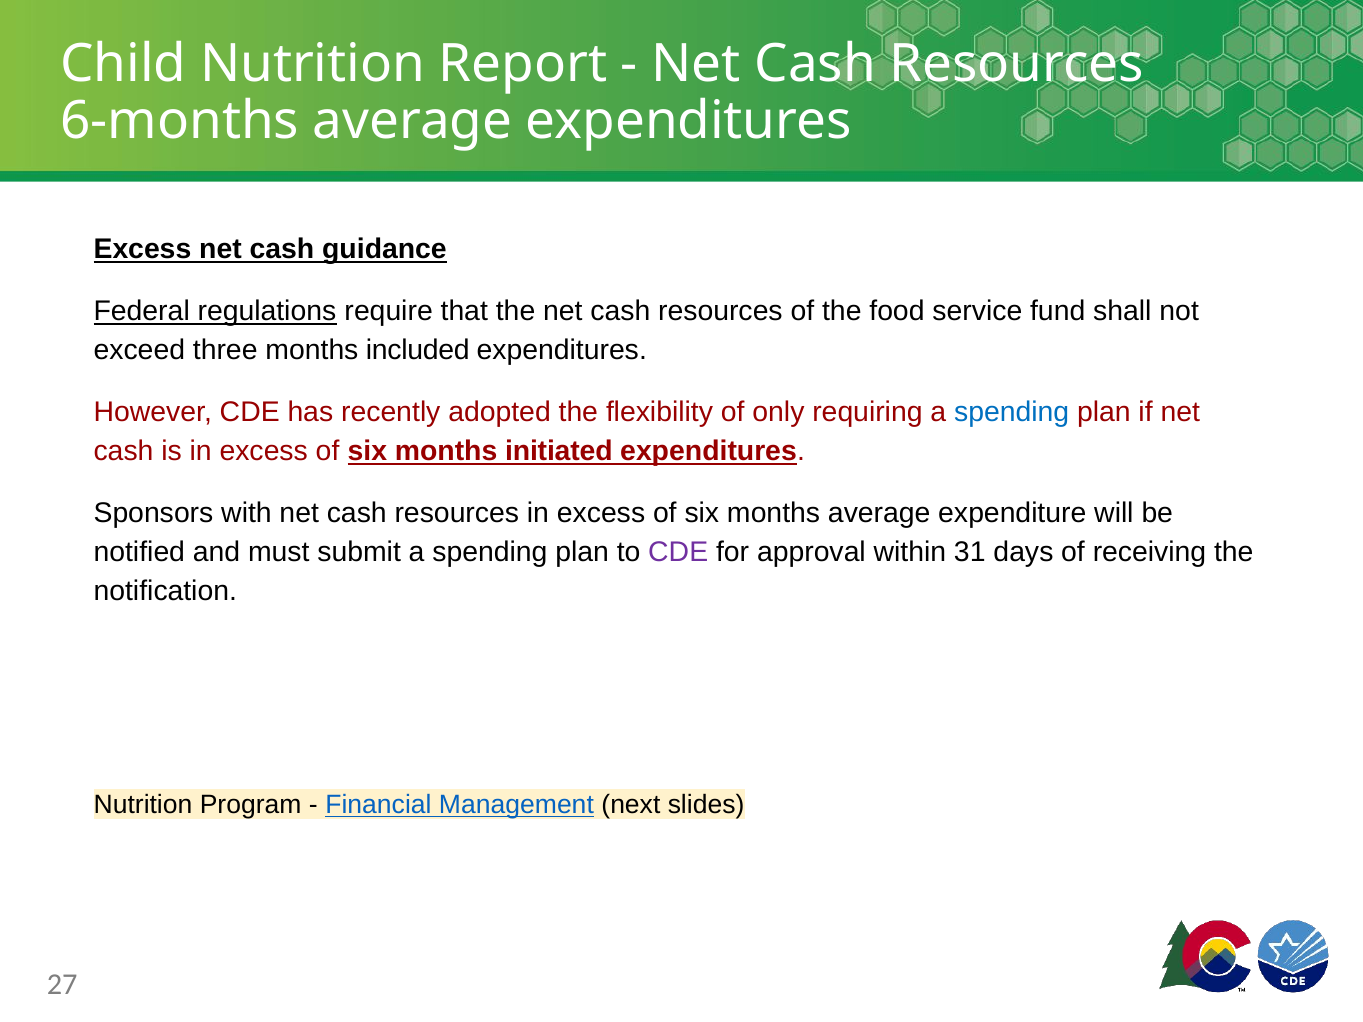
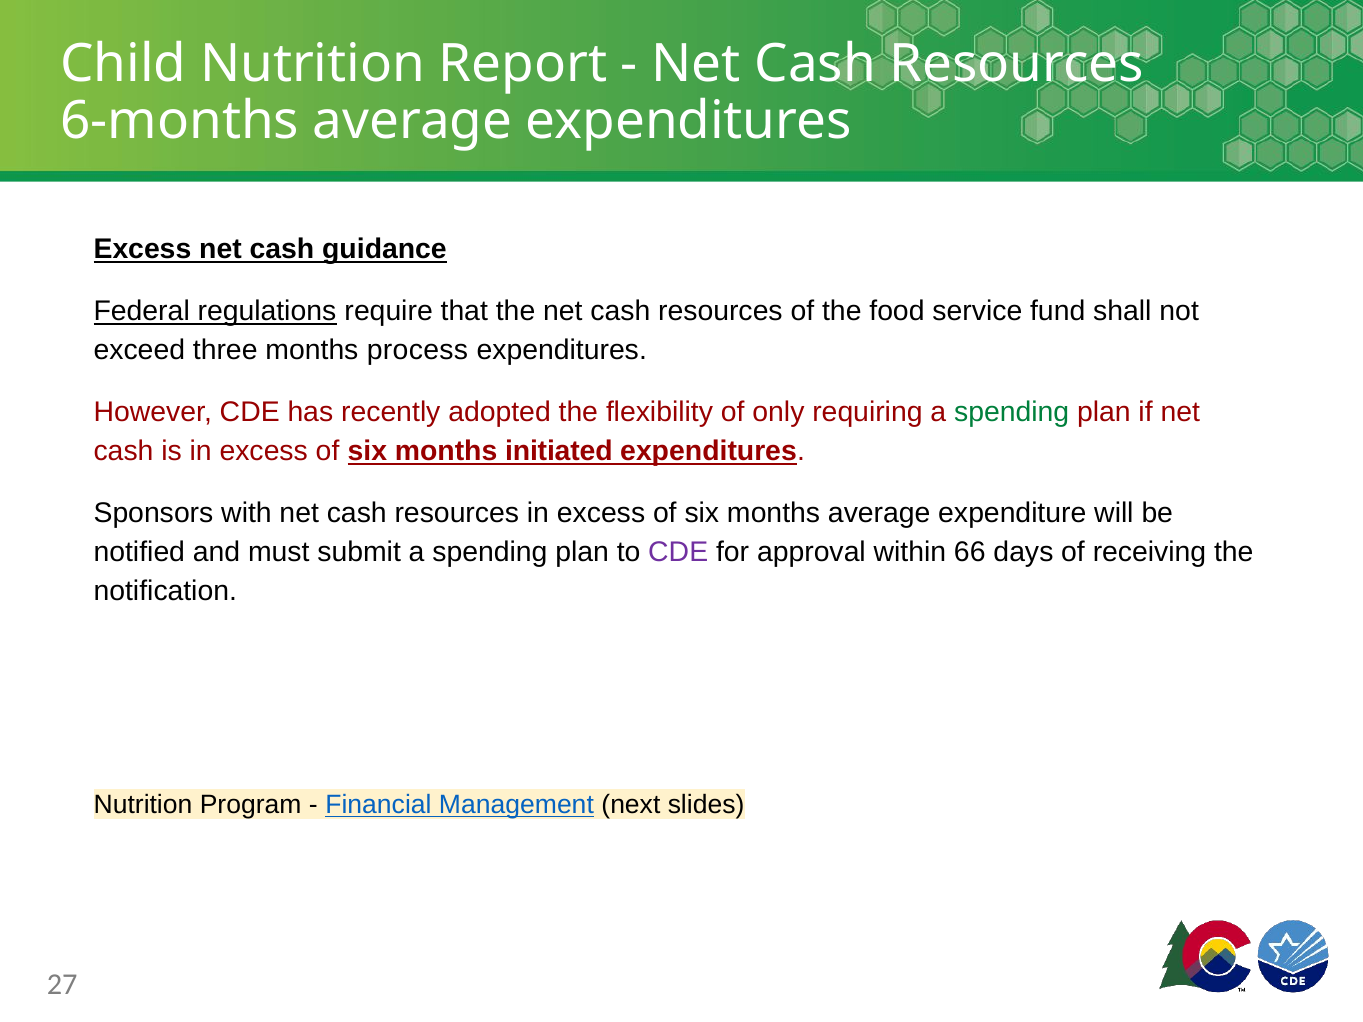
included: included -> process
spending at (1012, 412) colour: blue -> green
31: 31 -> 66
